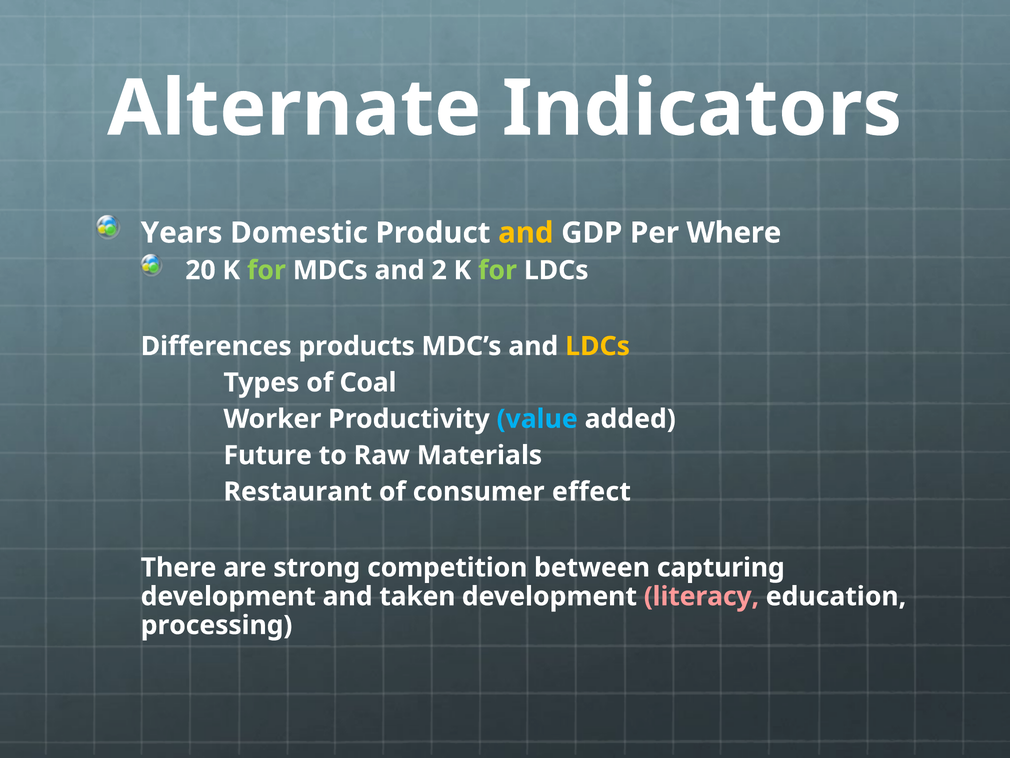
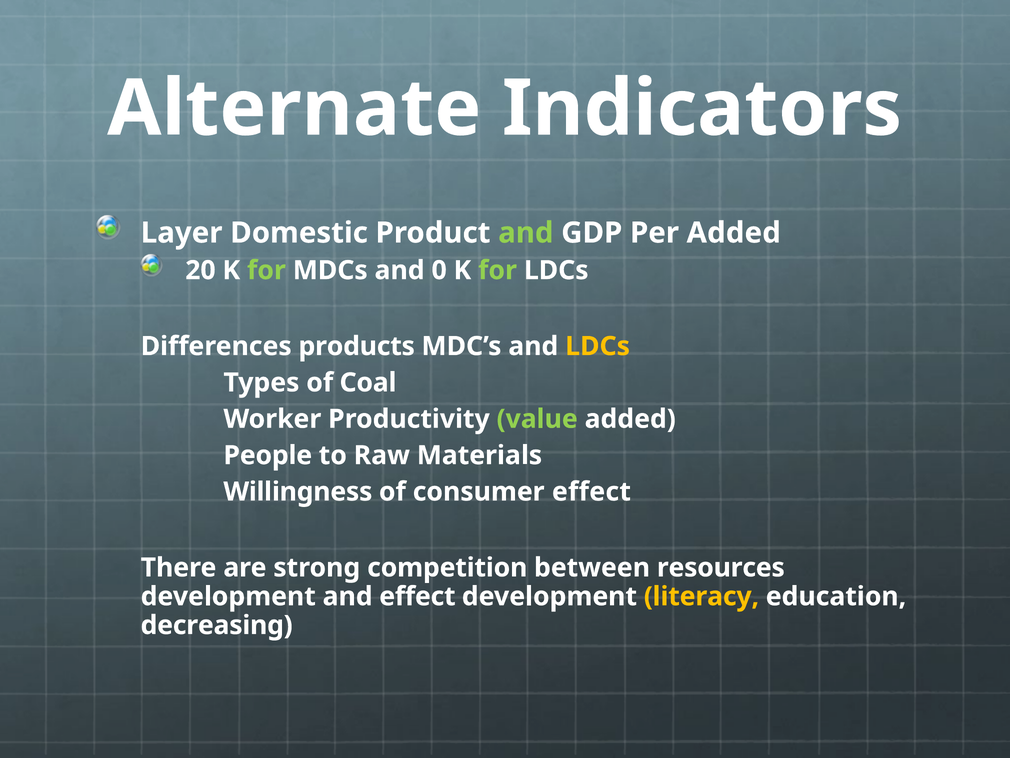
Years: Years -> Layer
and at (526, 233) colour: yellow -> light green
Per Where: Where -> Added
2: 2 -> 0
value colour: light blue -> light green
Future: Future -> People
Restaurant: Restaurant -> Willingness
capturing: capturing -> resources
and taken: taken -> effect
literacy colour: pink -> yellow
processing: processing -> decreasing
